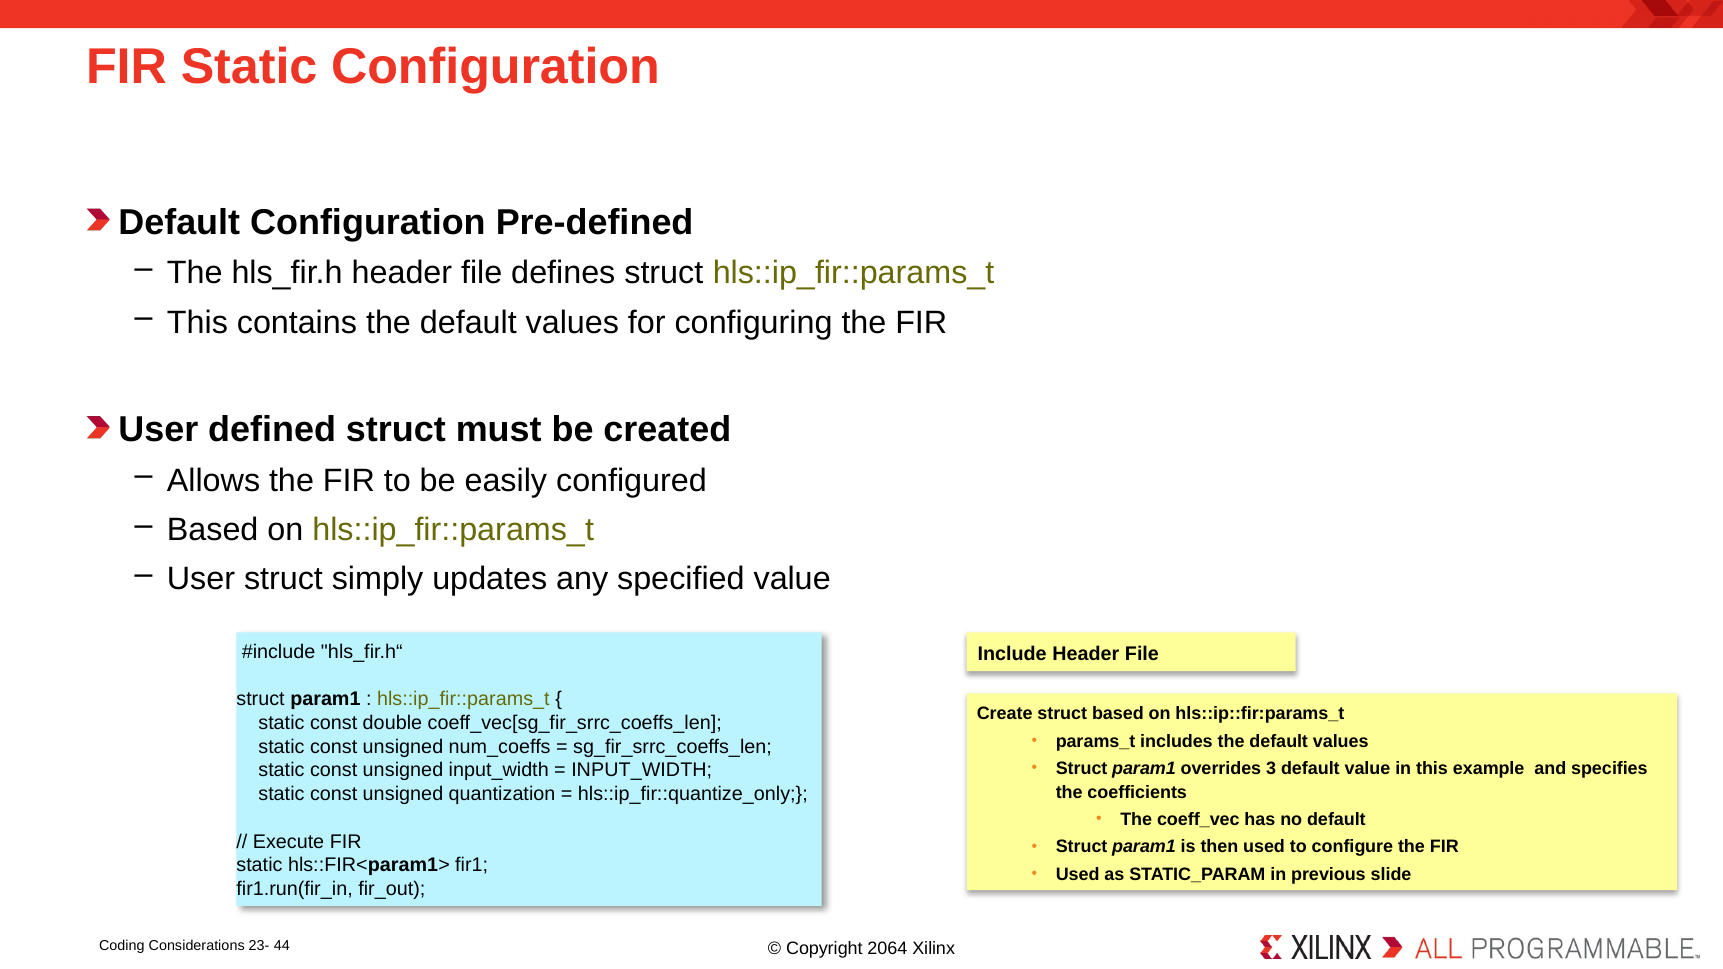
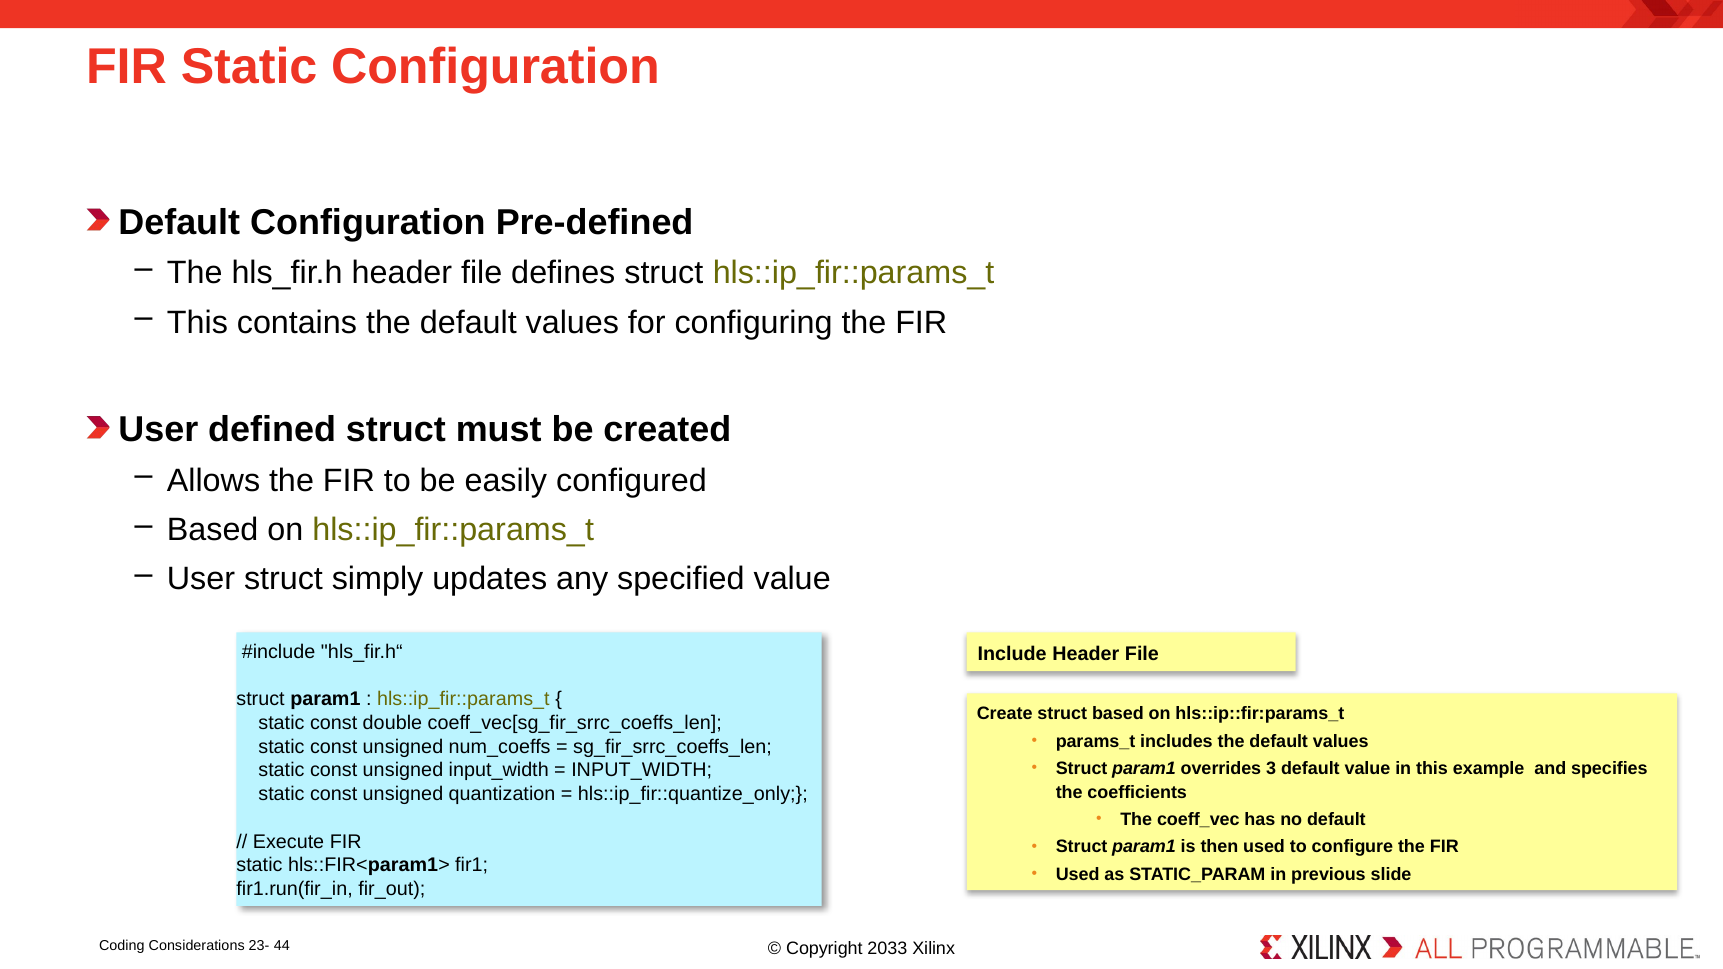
2064: 2064 -> 2033
